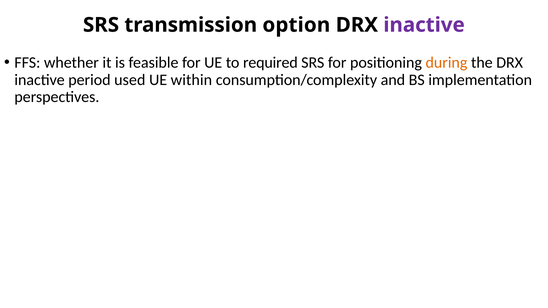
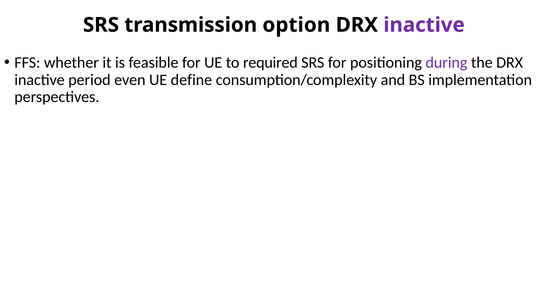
during colour: orange -> purple
used: used -> even
within: within -> define
